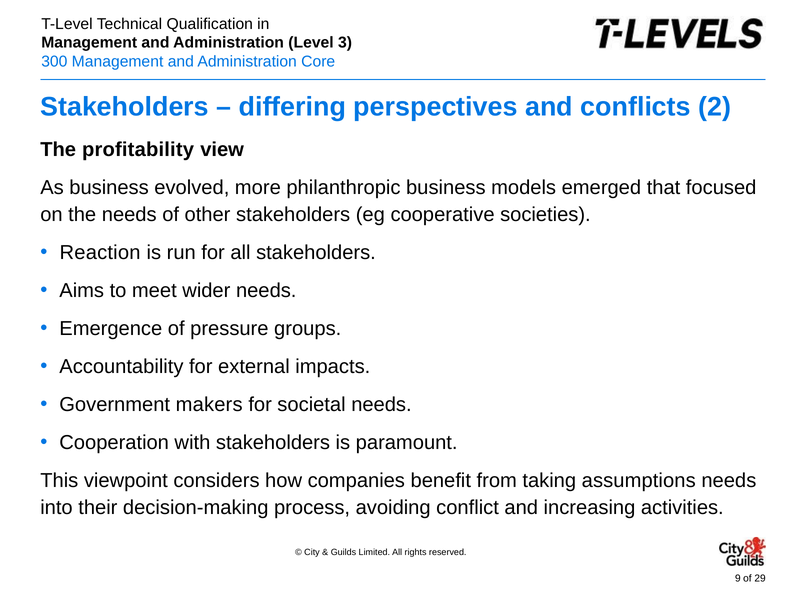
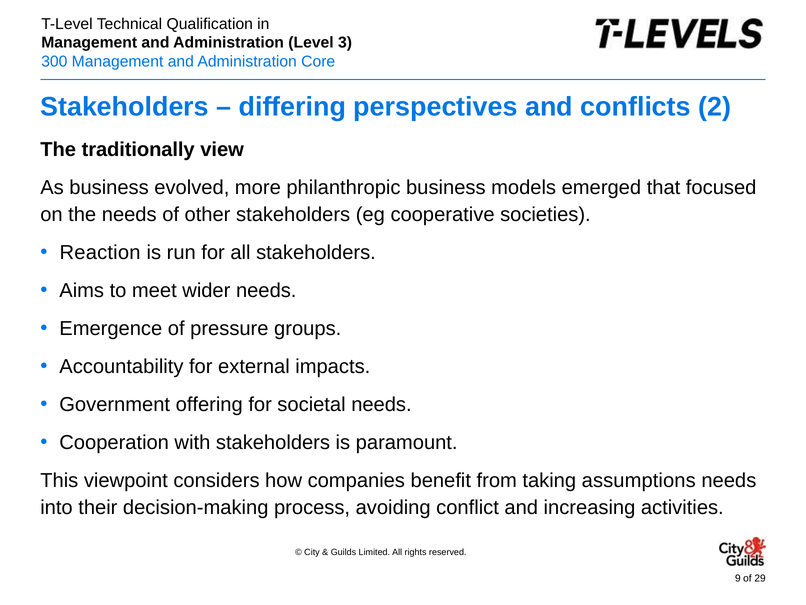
profitability: profitability -> traditionally
makers: makers -> offering
